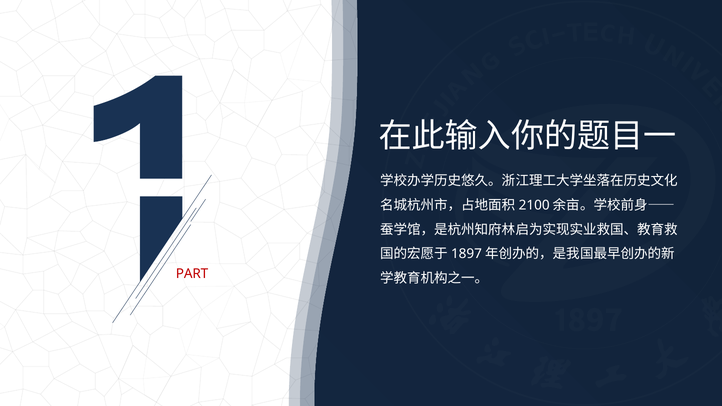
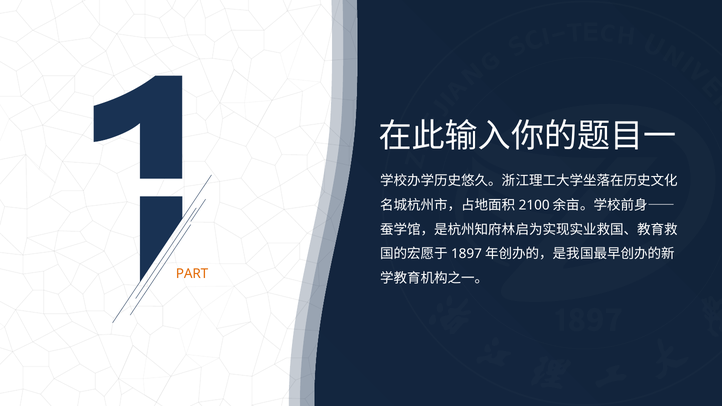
PART colour: red -> orange
